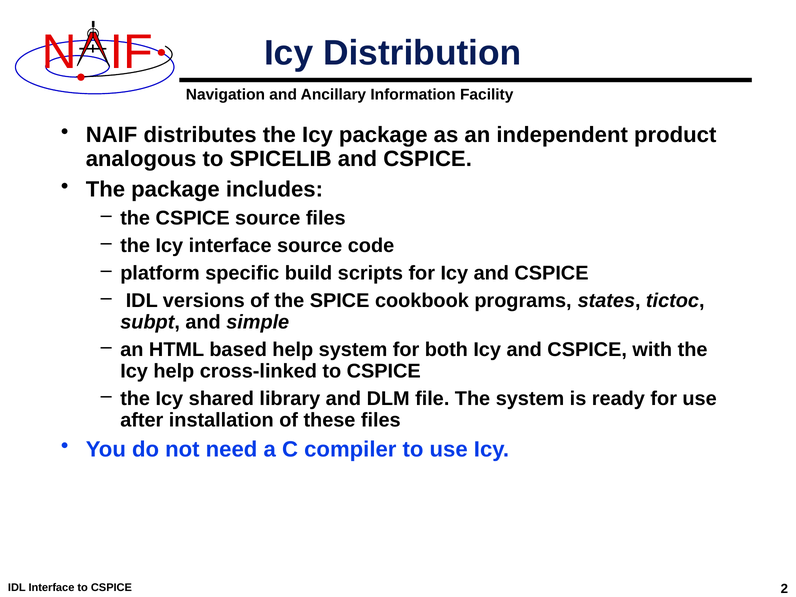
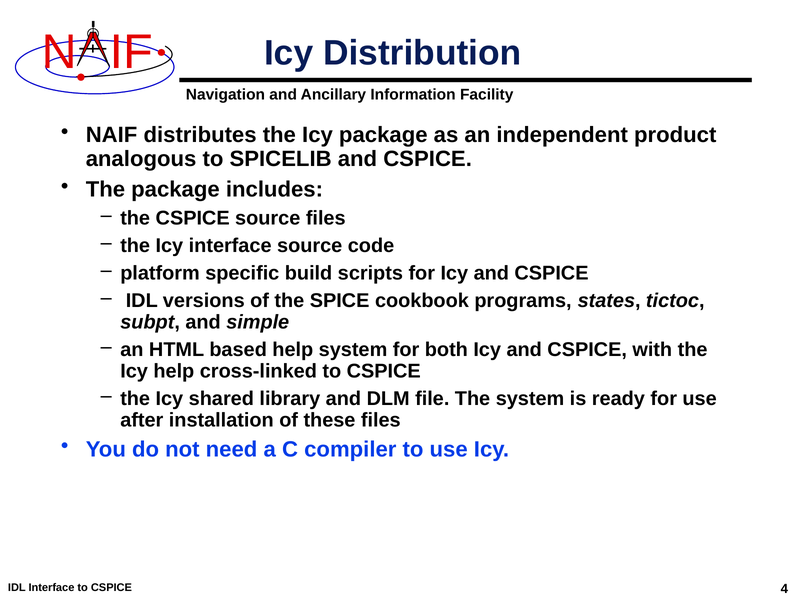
2: 2 -> 4
